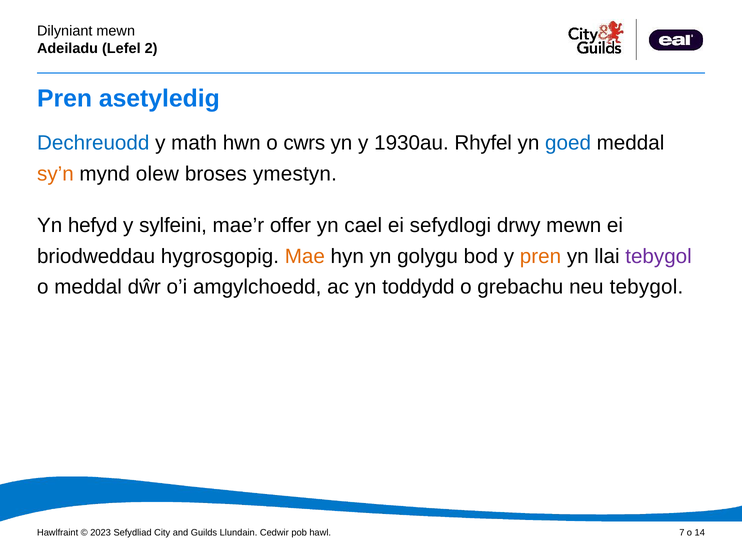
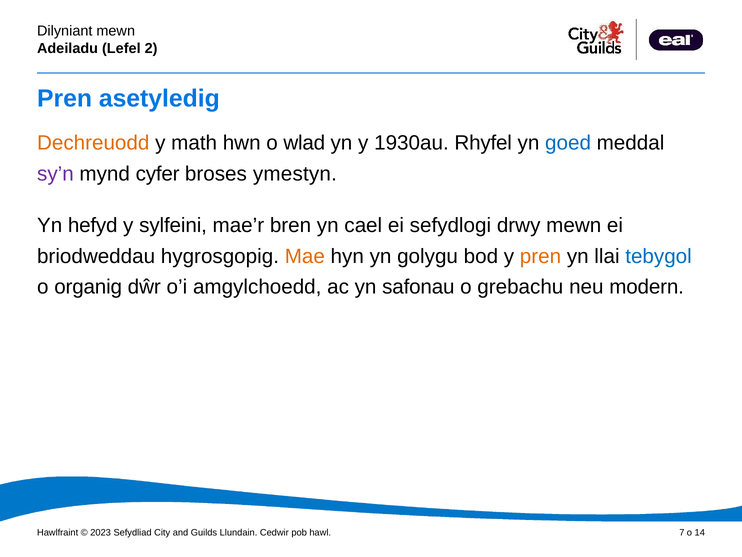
Dechreuodd colour: blue -> orange
cwrs: cwrs -> wlad
sy’n colour: orange -> purple
olew: olew -> cyfer
offer: offer -> bren
tebygol at (659, 256) colour: purple -> blue
o meddal: meddal -> organig
toddydd: toddydd -> safonau
neu tebygol: tebygol -> modern
